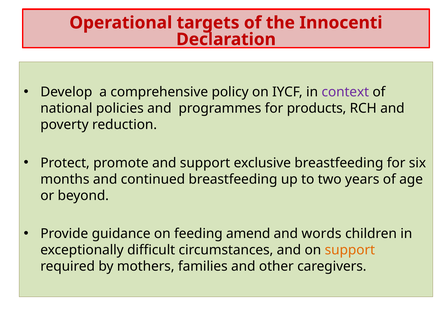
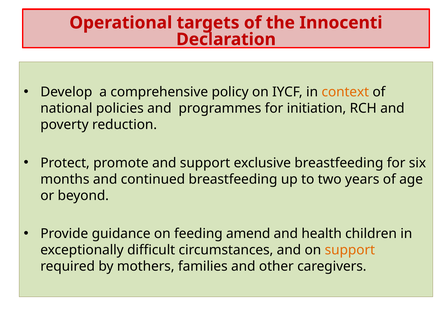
context colour: purple -> orange
products: products -> initiation
words: words -> health
